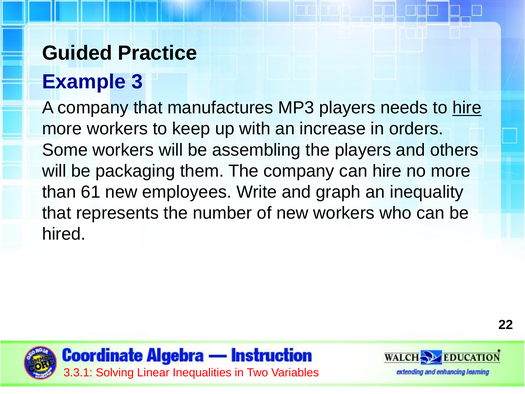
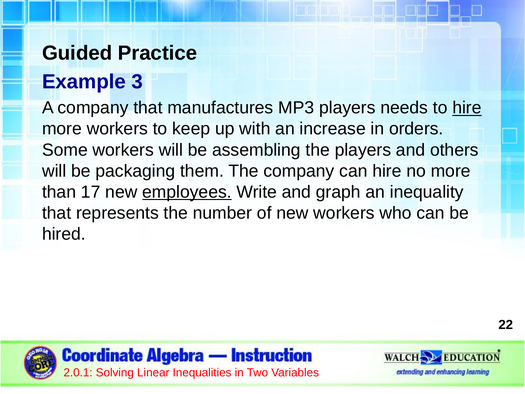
61: 61 -> 17
employees underline: none -> present
3.3.1: 3.3.1 -> 2.0.1
